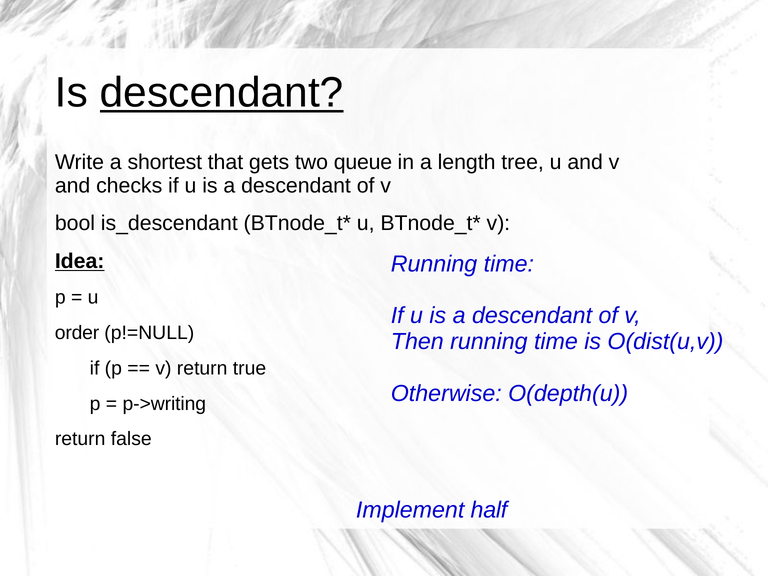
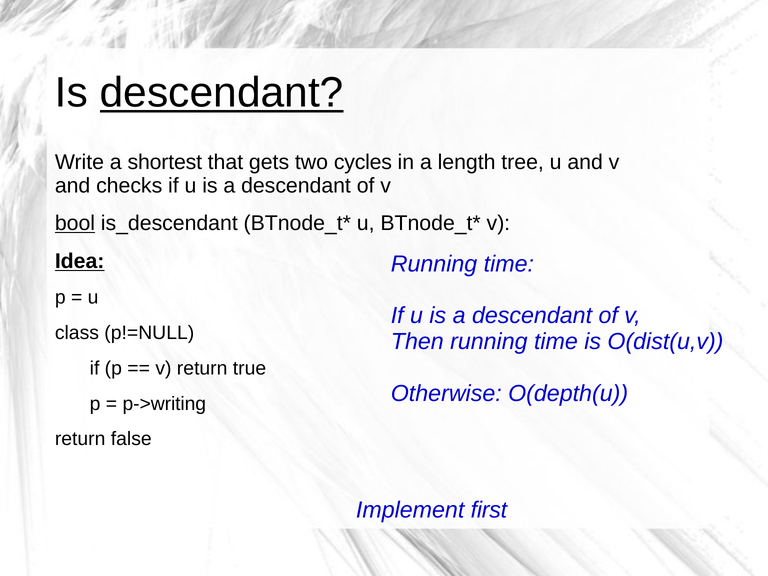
queue: queue -> cycles
bool underline: none -> present
order: order -> class
half: half -> first
